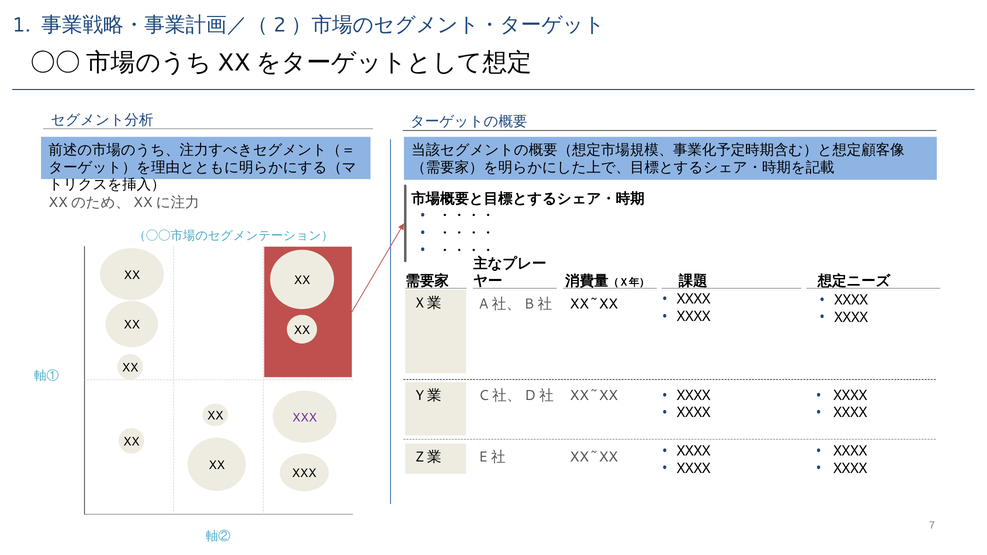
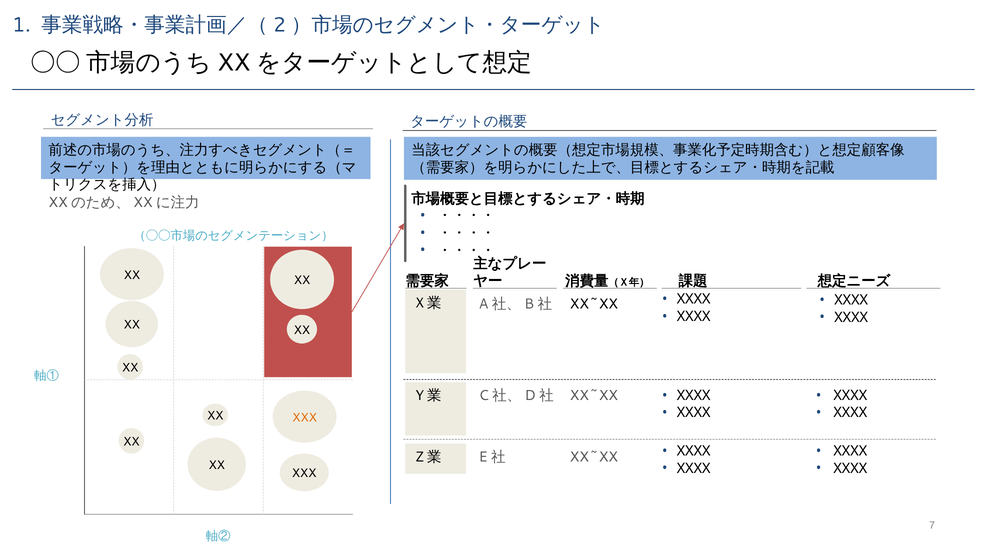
XXX at (305, 418) colour: purple -> orange
